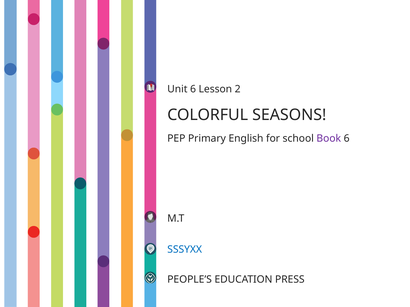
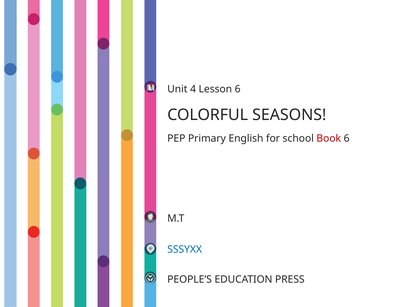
Unit 6: 6 -> 4
Lesson 2: 2 -> 6
Book colour: purple -> red
